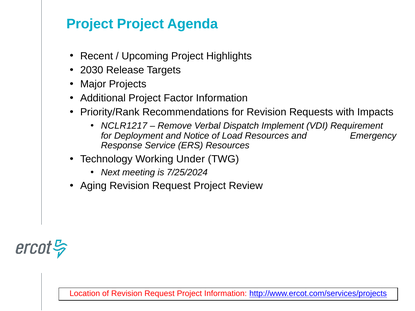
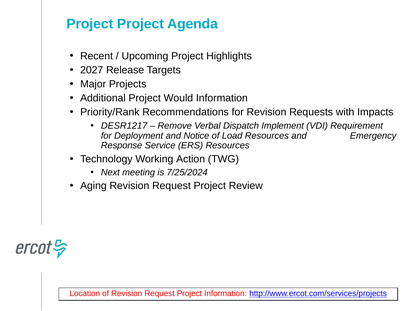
2030: 2030 -> 2027
Factor: Factor -> Would
NCLR1217: NCLR1217 -> DESR1217
Under: Under -> Action
